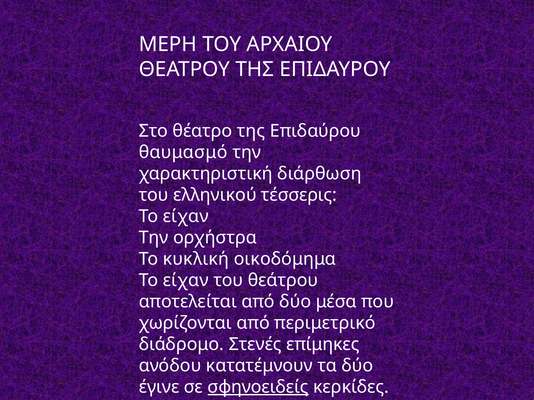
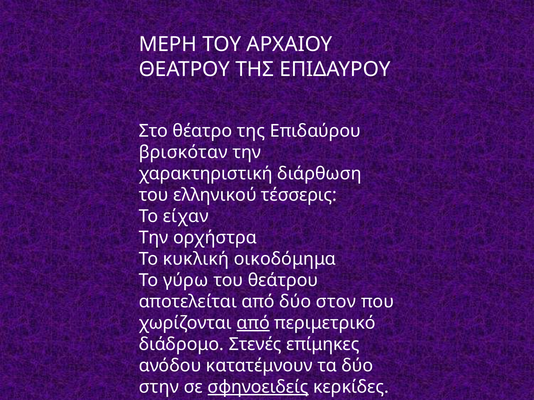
θαυμασμό: θαυμασμό -> βρισκόταν
είχαν at (186, 281): είχαν -> γύρω
μέσα: μέσα -> στον
από at (253, 323) underline: none -> present
έγινε: έγινε -> στην
